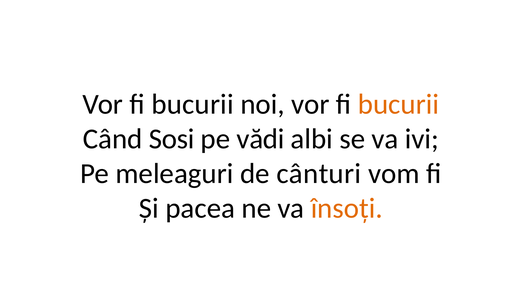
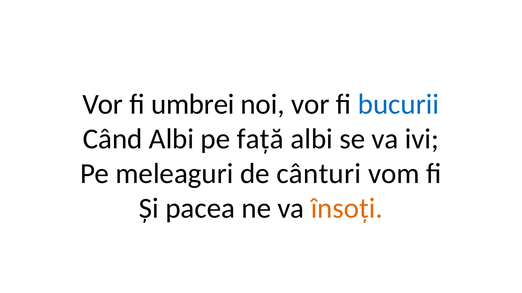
bucurii at (193, 104): bucurii -> umbrei
bucurii at (398, 104) colour: orange -> blue
Când Sosi: Sosi -> Albi
vădi: vădi -> față
